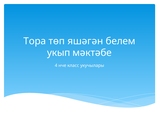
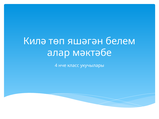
Тора: Тора -> Килә
укып: укып -> алар
